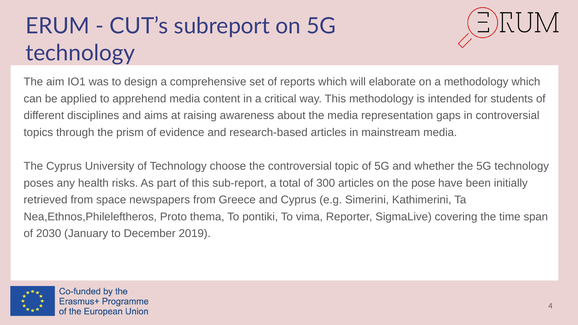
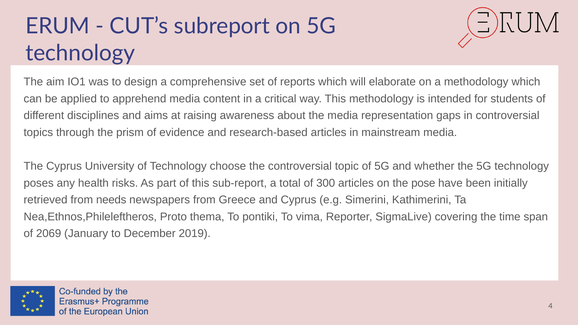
space: space -> needs
2030: 2030 -> 2069
